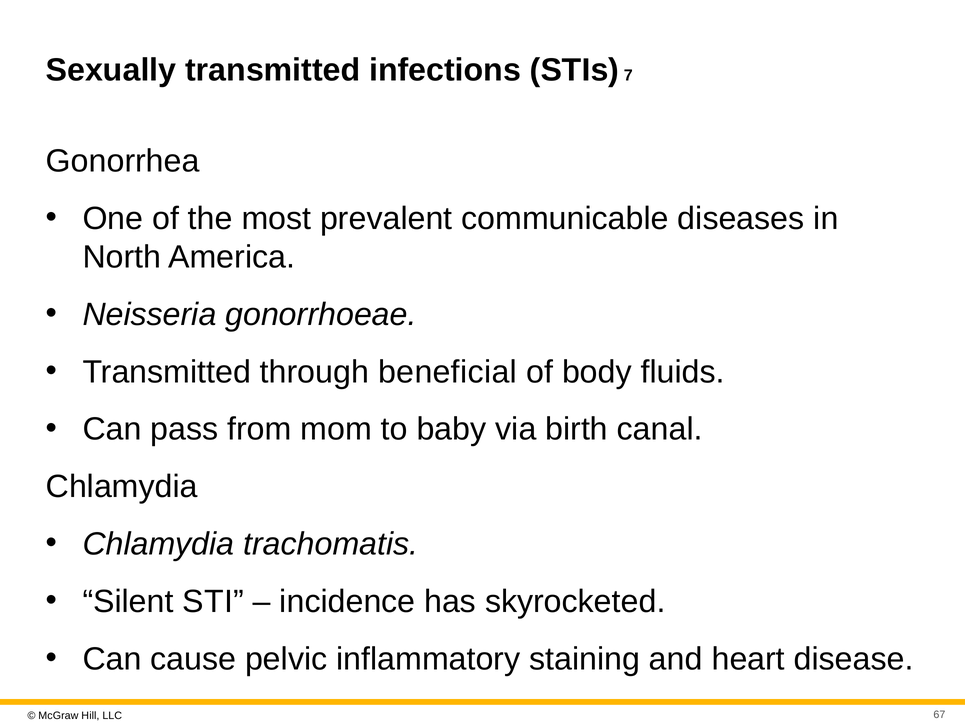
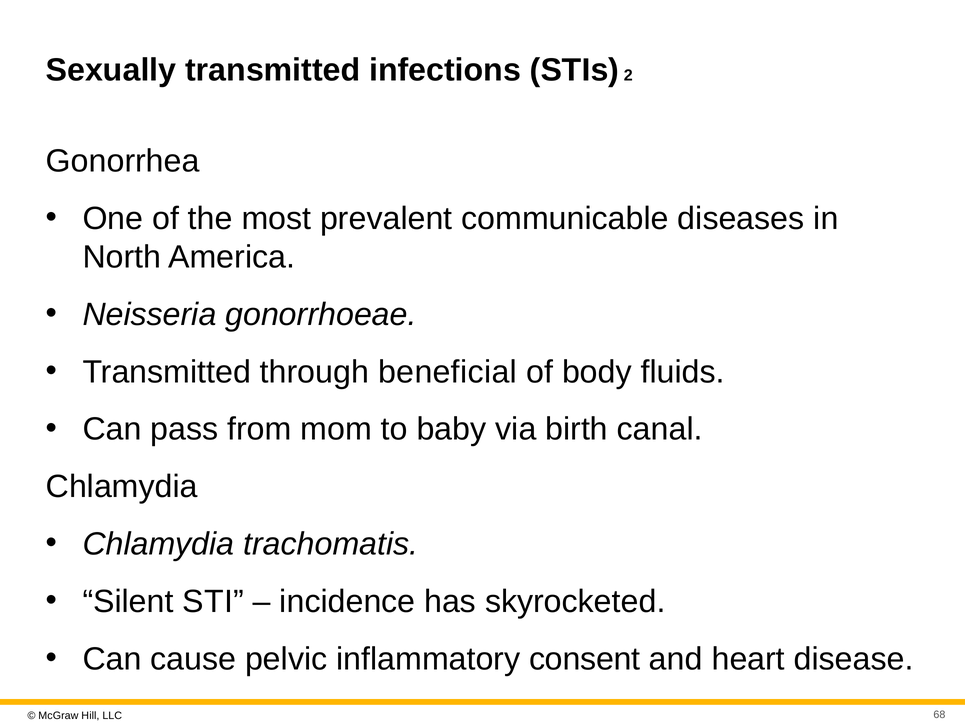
7: 7 -> 2
staining: staining -> consent
67: 67 -> 68
